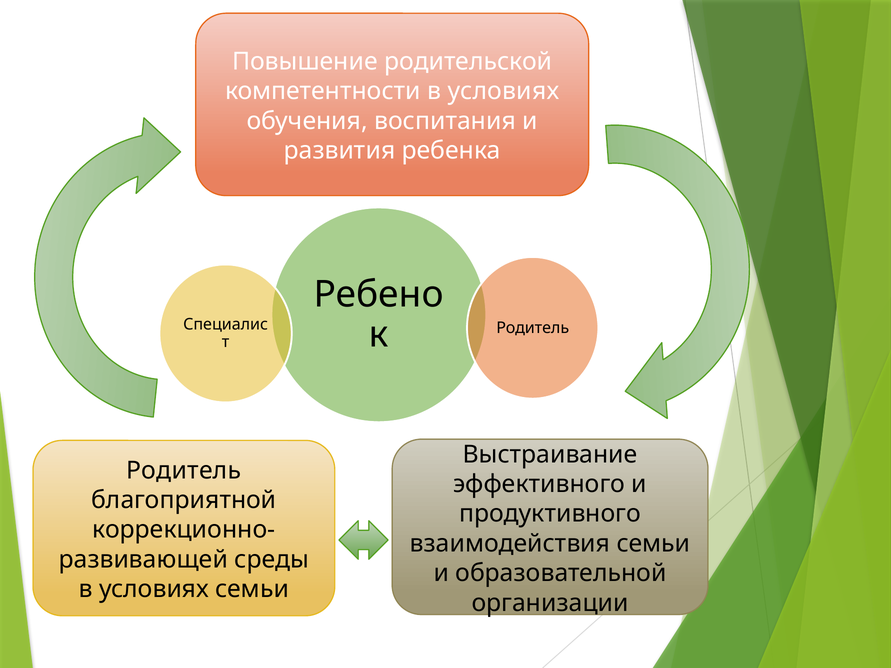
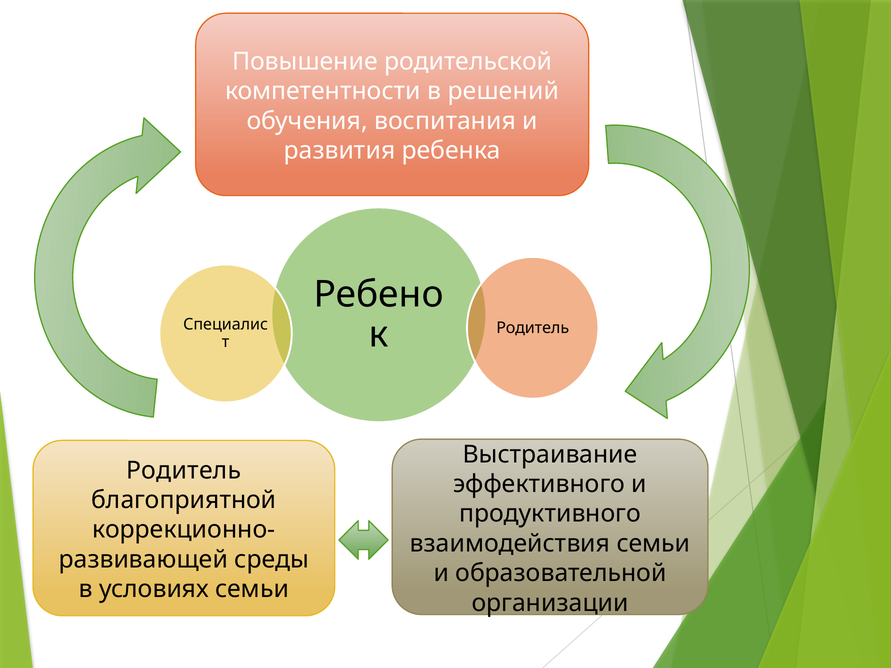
условиях at (503, 91): условиях -> решений
